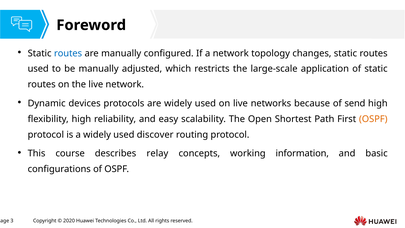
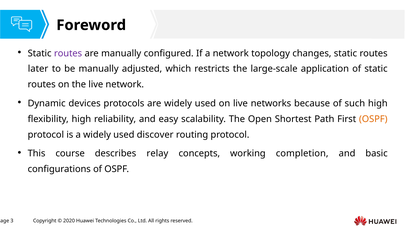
routes at (68, 53) colour: blue -> purple
used at (38, 69): used -> later
send: send -> such
information: information -> completion
